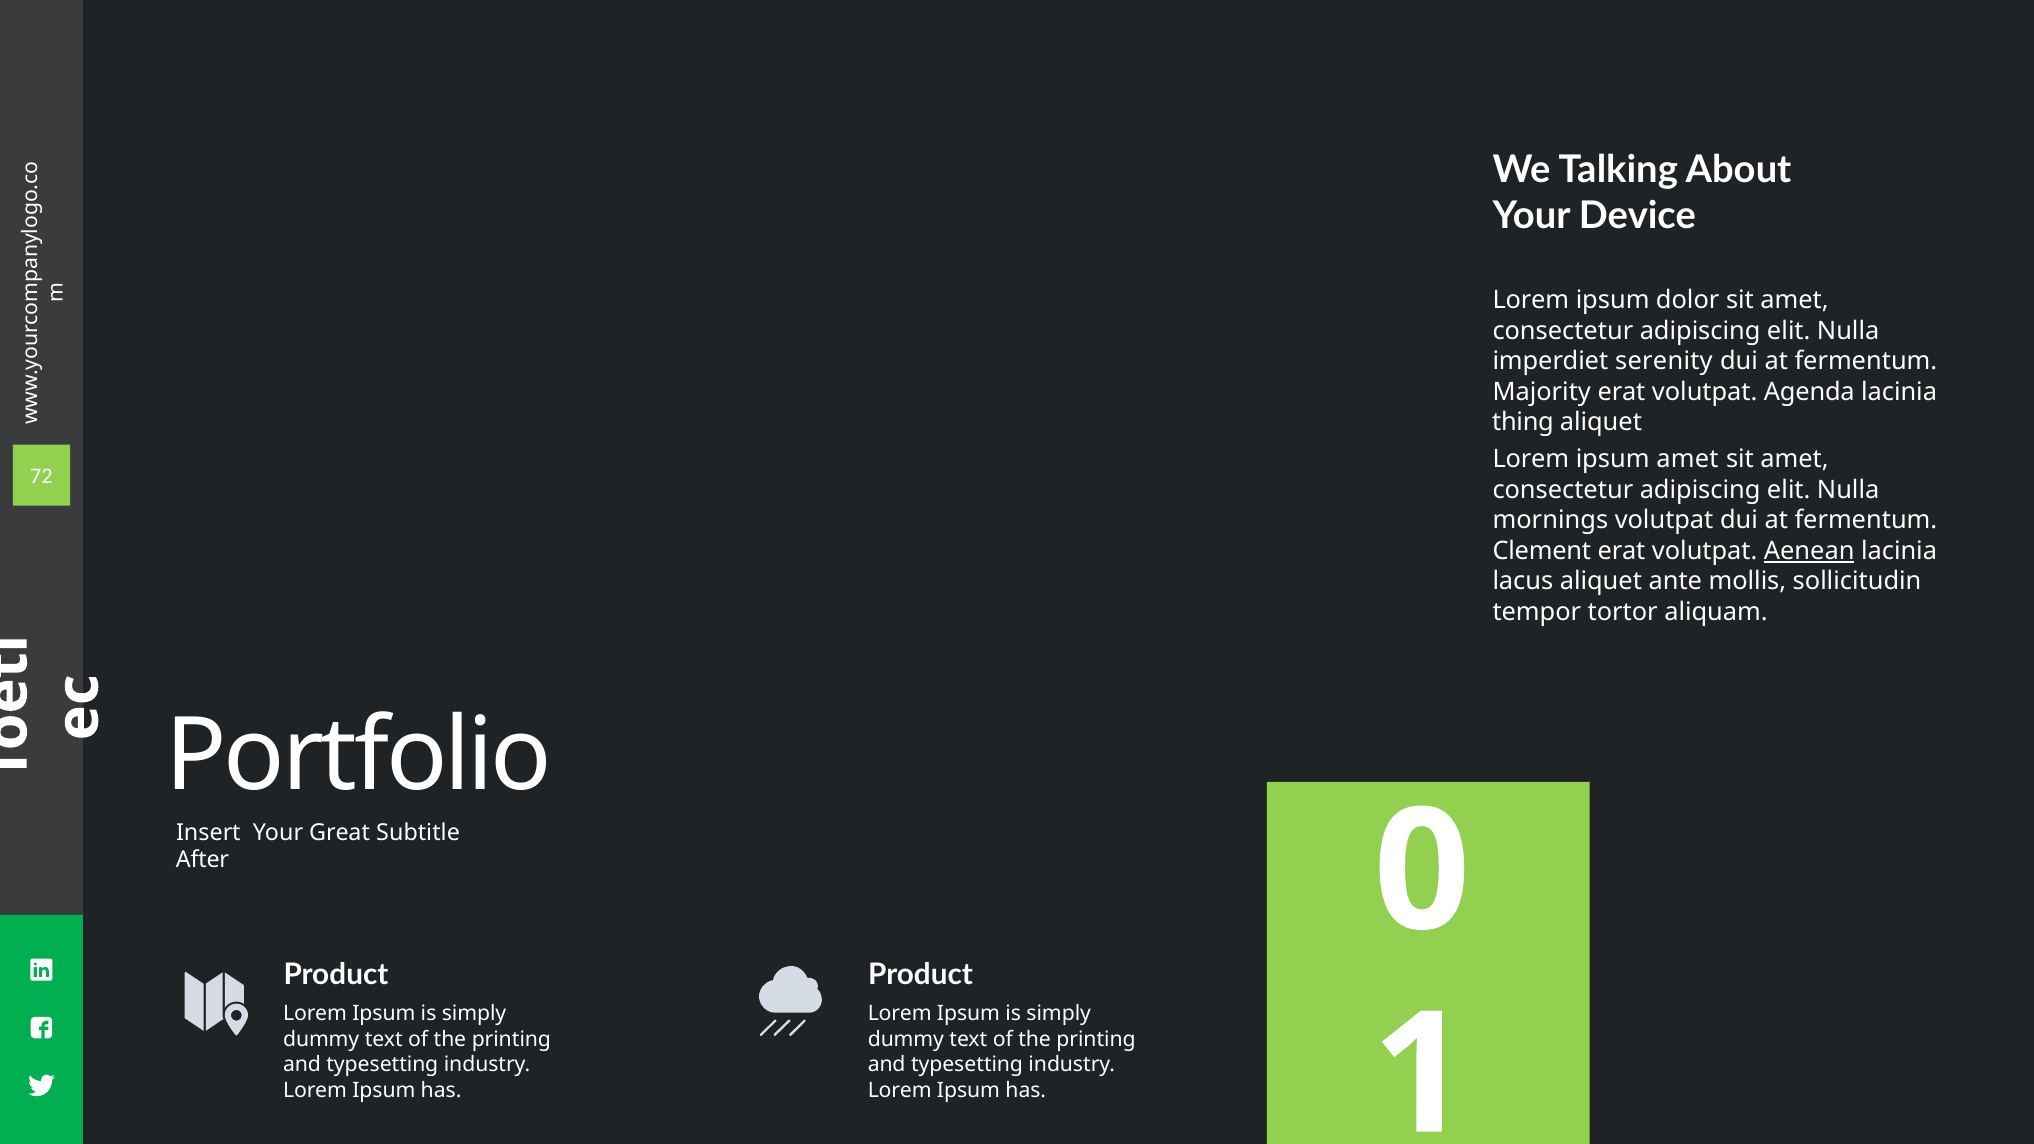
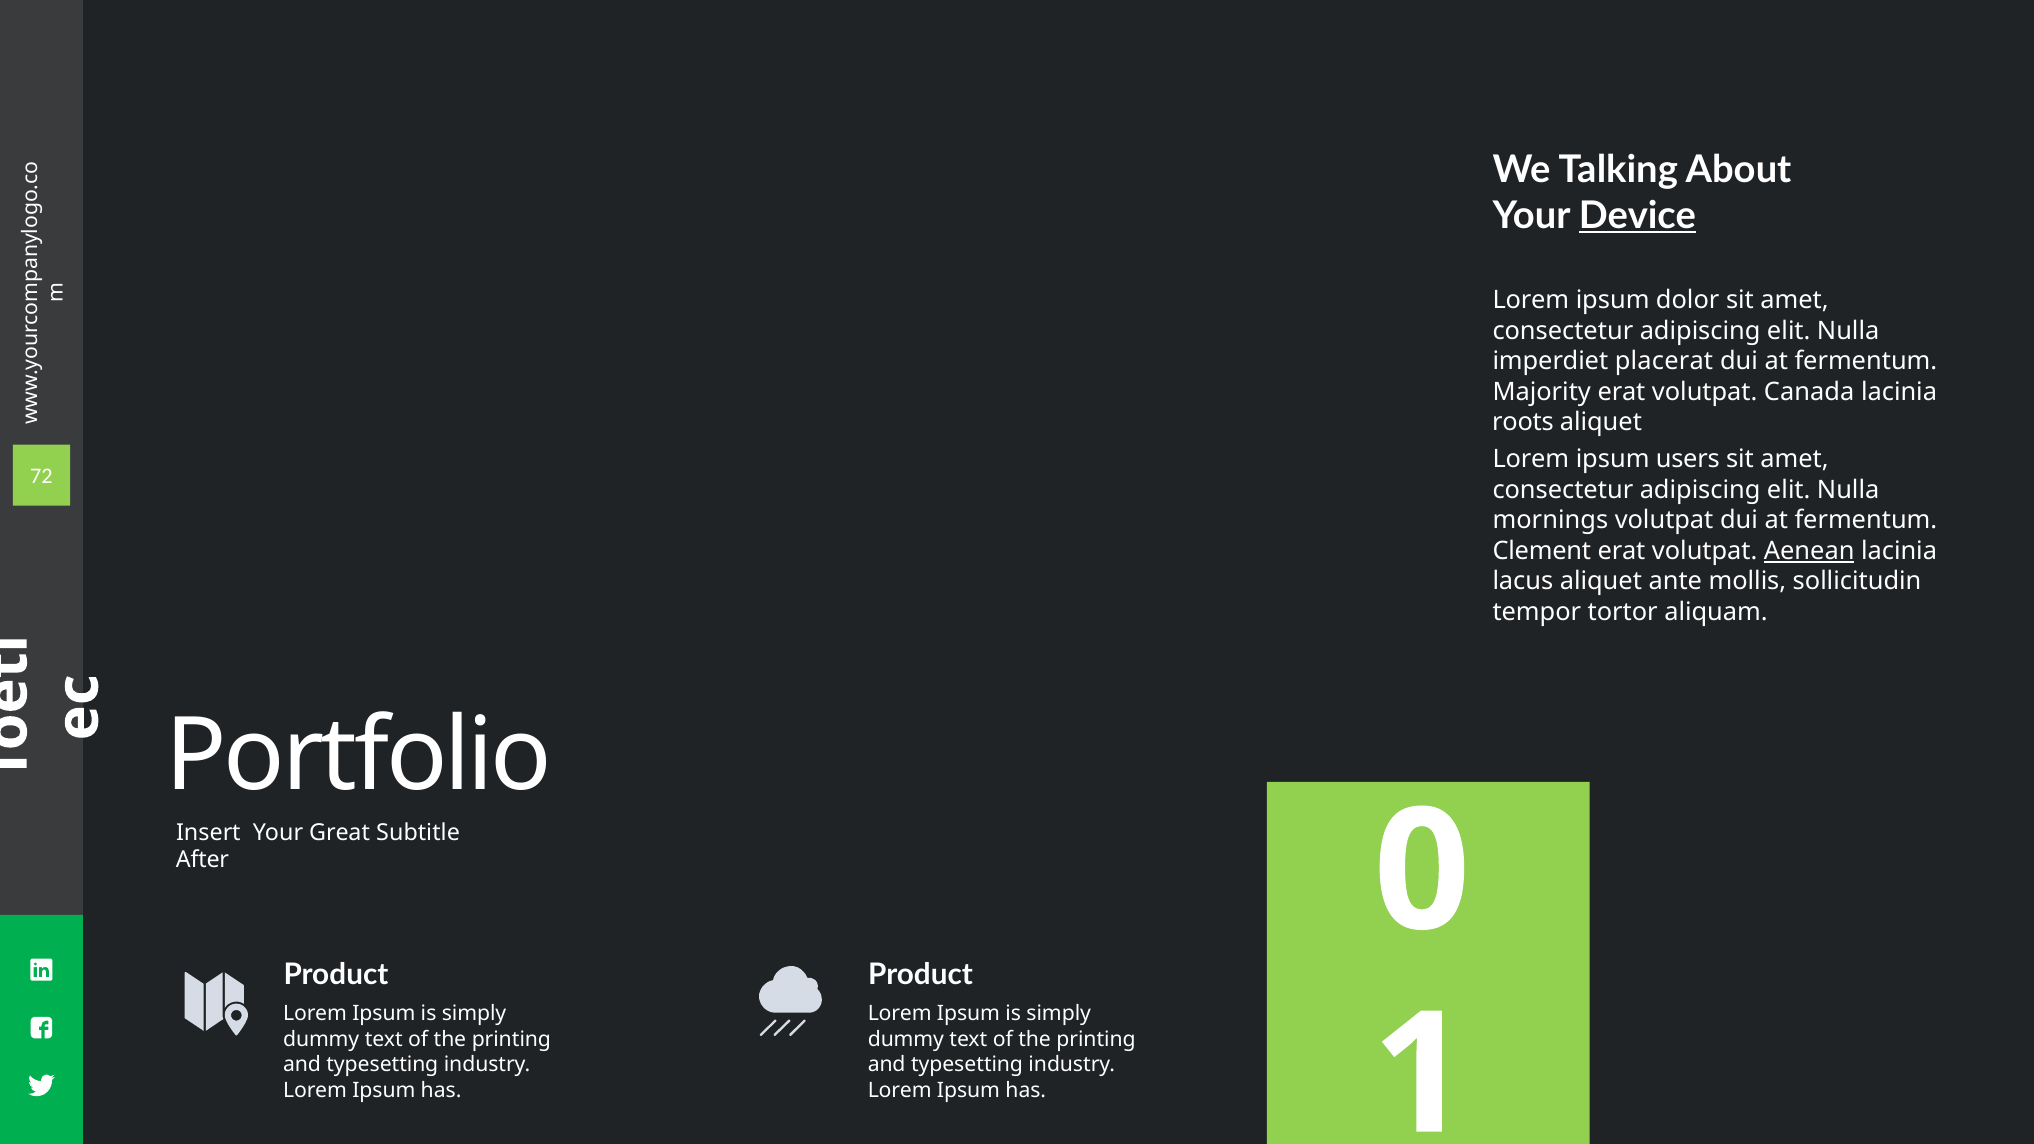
Device underline: none -> present
serenity: serenity -> placerat
Agenda: Agenda -> Canada
thing: thing -> roots
ipsum amet: amet -> users
